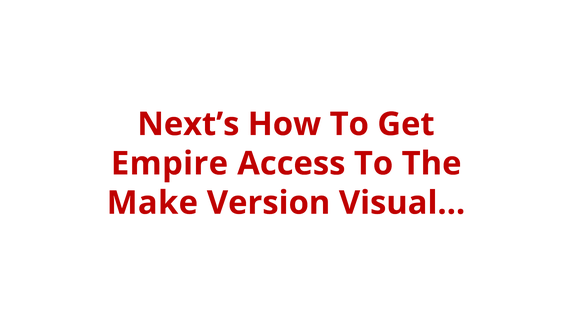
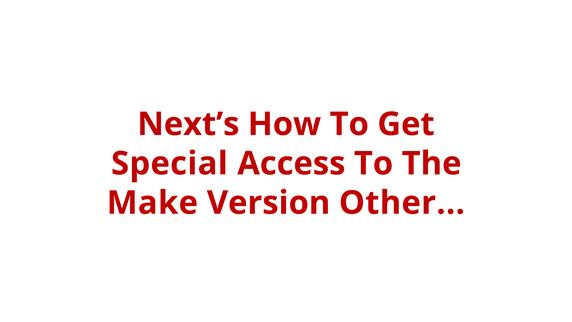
Empire: Empire -> Special
Visual: Visual -> Other
